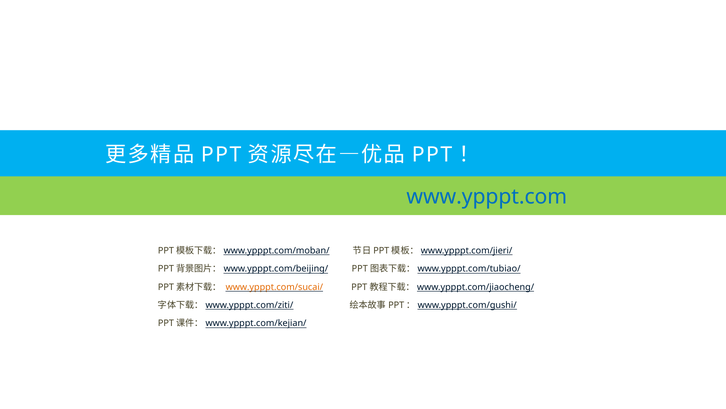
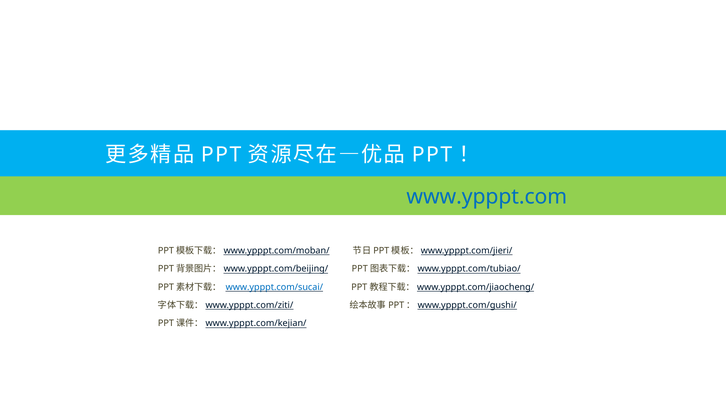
www.ypppt.com/sucai/ colour: orange -> blue
